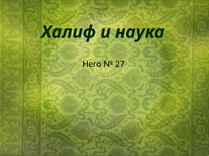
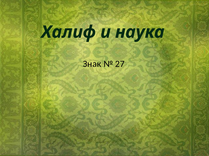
Него: Него -> Знак
